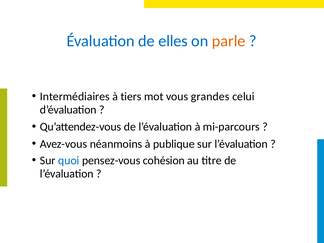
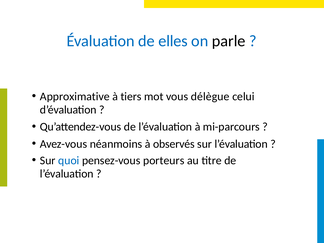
parle colour: orange -> black
Intermédiaires: Intermédiaires -> Approximative
grandes: grandes -> délègue
publique: publique -> observés
cohésion: cohésion -> porteurs
